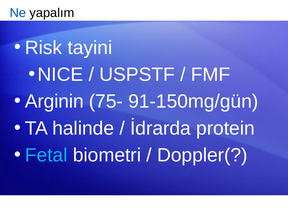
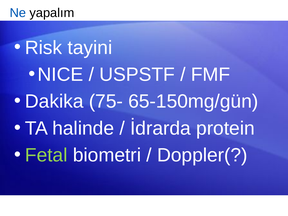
Arginin: Arginin -> Dakika
91-150mg/gün: 91-150mg/gün -> 65-150mg/gün
Fetal colour: light blue -> light green
